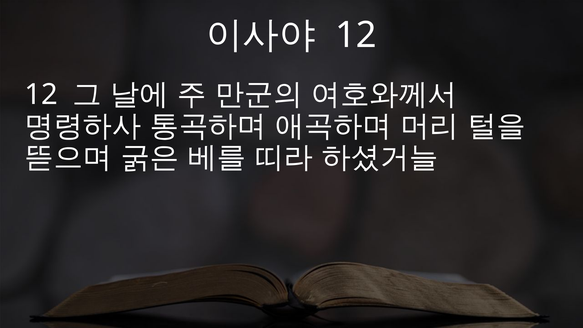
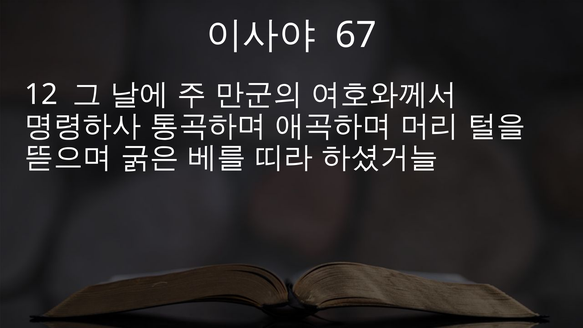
12 at (356, 35): 12 -> 67
